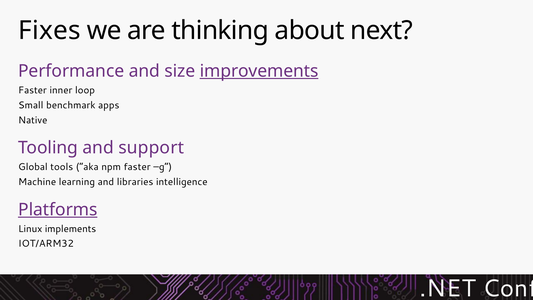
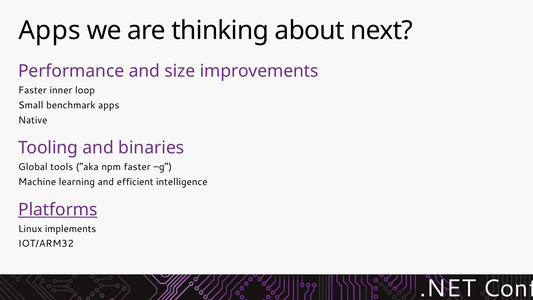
Fixes at (49, 31): Fixes -> Apps
improvements underline: present -> none
support: support -> binaries
libraries: libraries -> efficient
